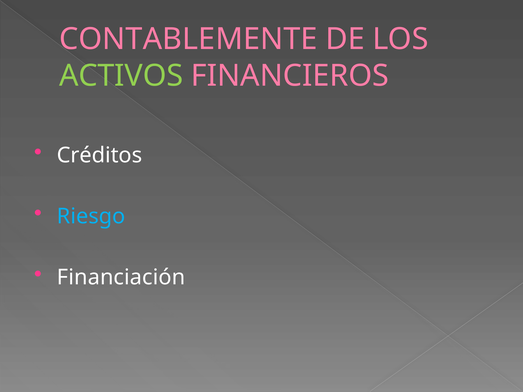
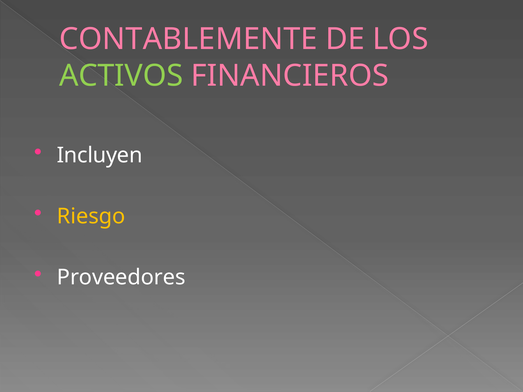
Créditos: Créditos -> Incluyen
Riesgo colour: light blue -> yellow
Financiación: Financiación -> Proveedores
